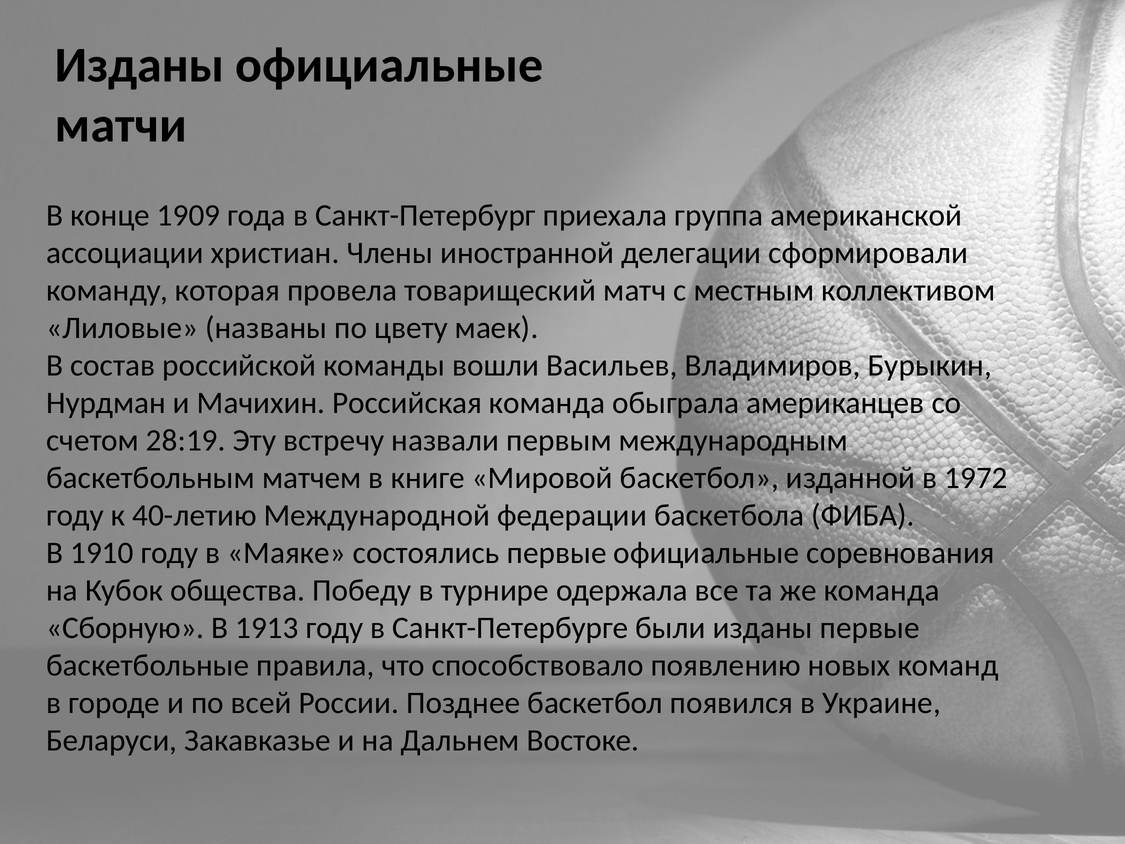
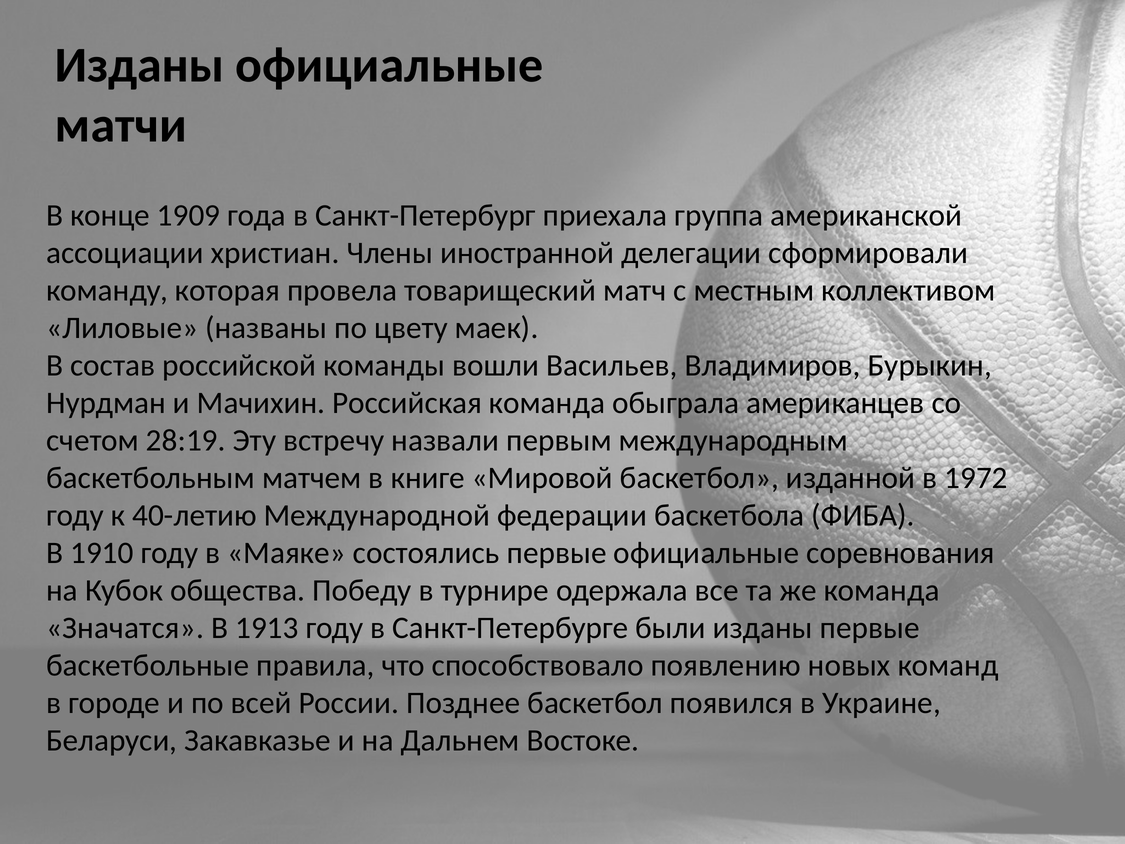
Сборную: Сборную -> Значатся
